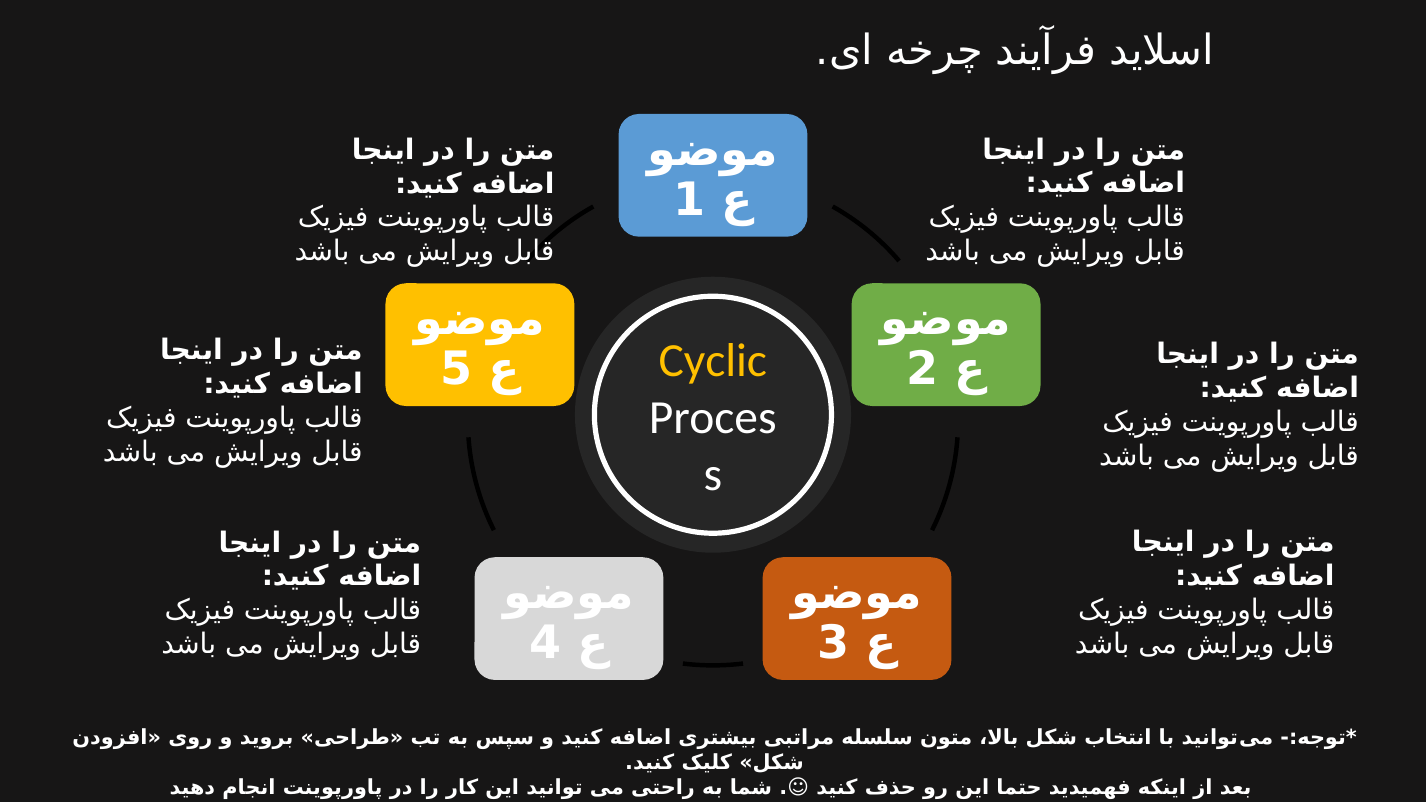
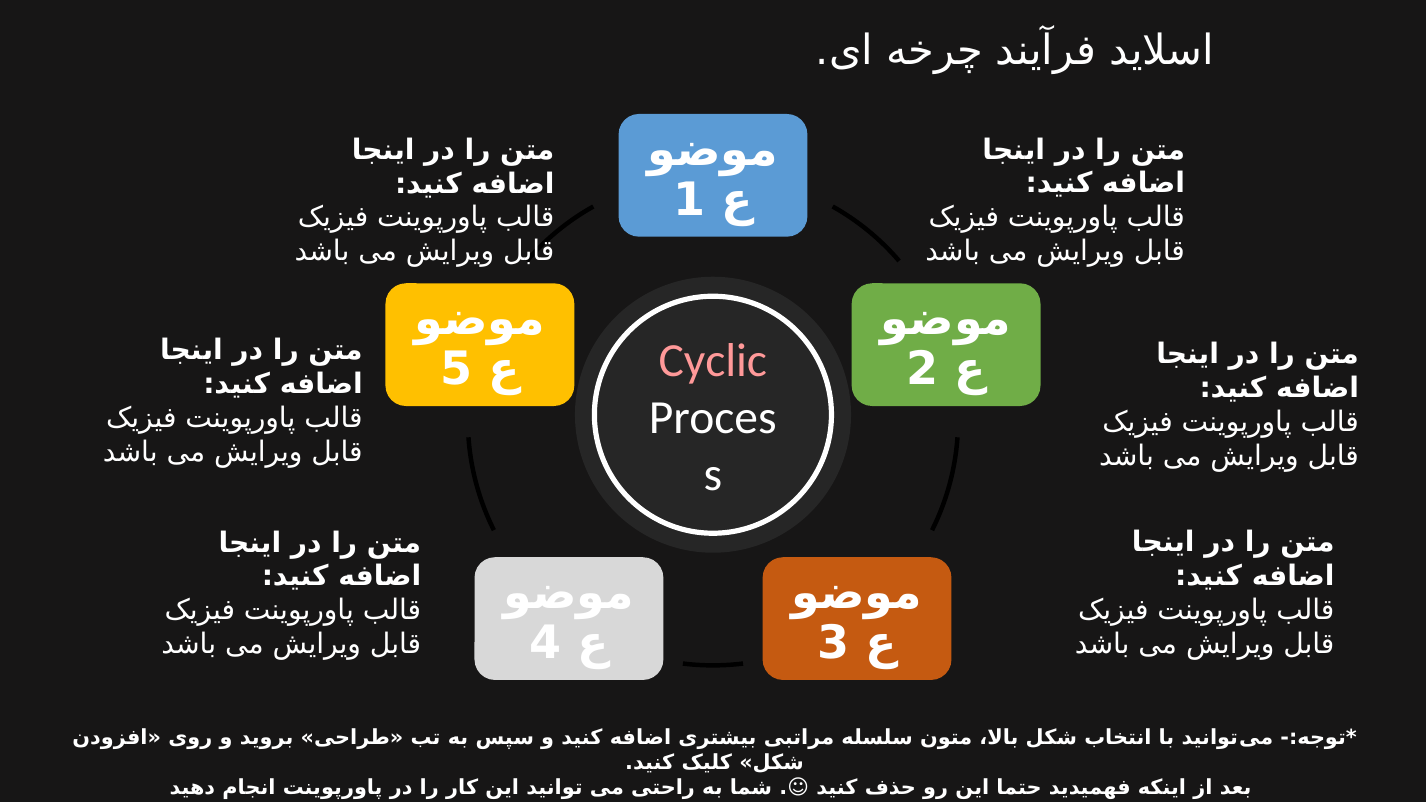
Cyclic colour: yellow -> pink
